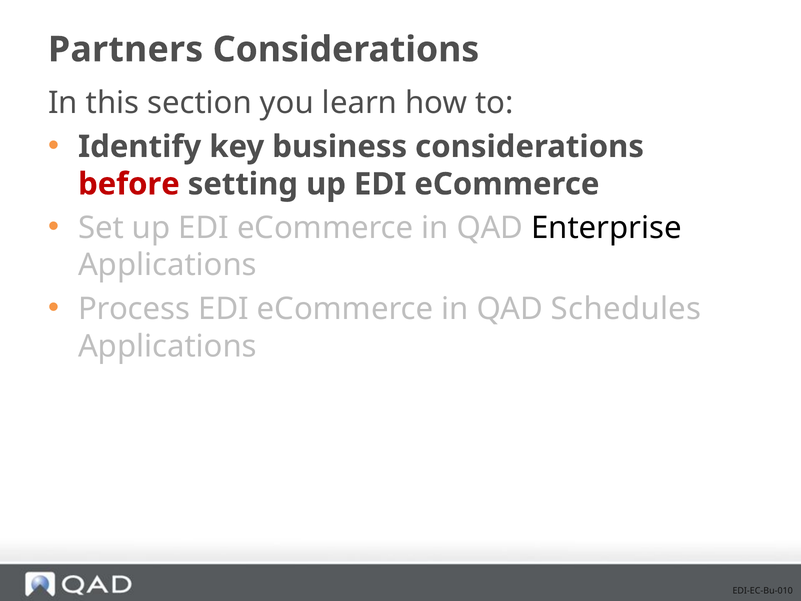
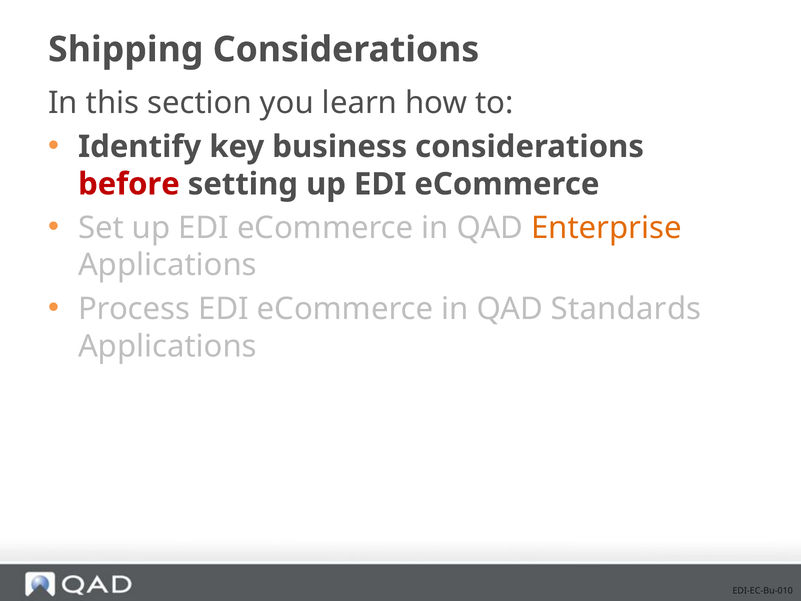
Partners: Partners -> Shipping
Enterprise colour: black -> orange
Schedules: Schedules -> Standards
